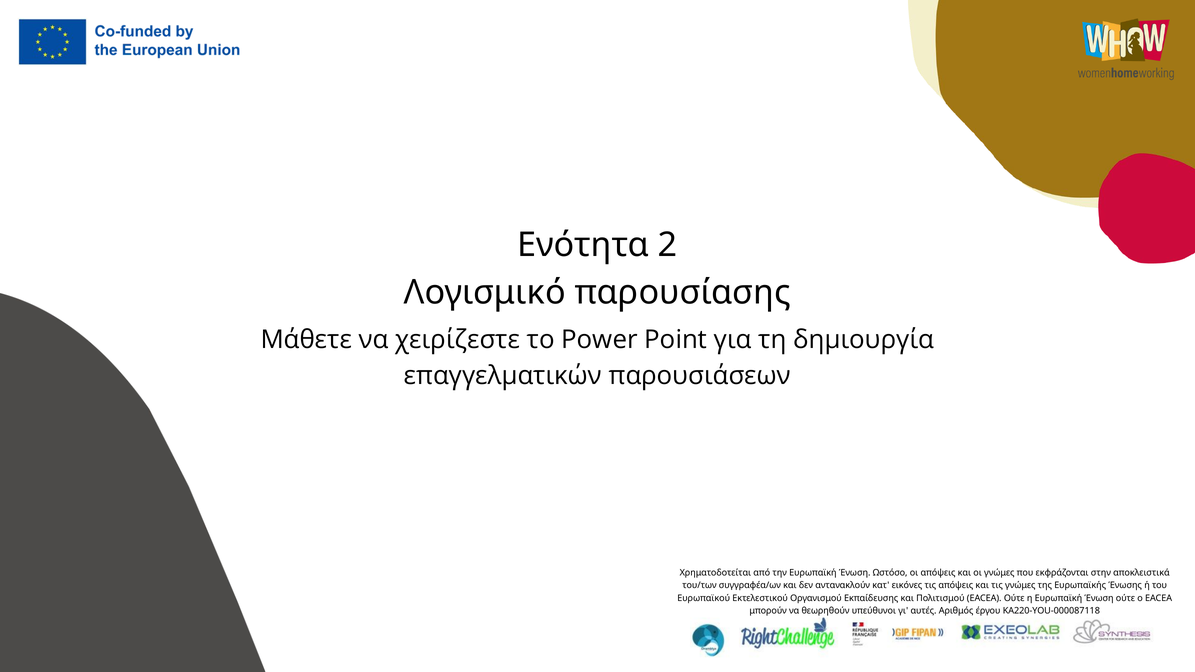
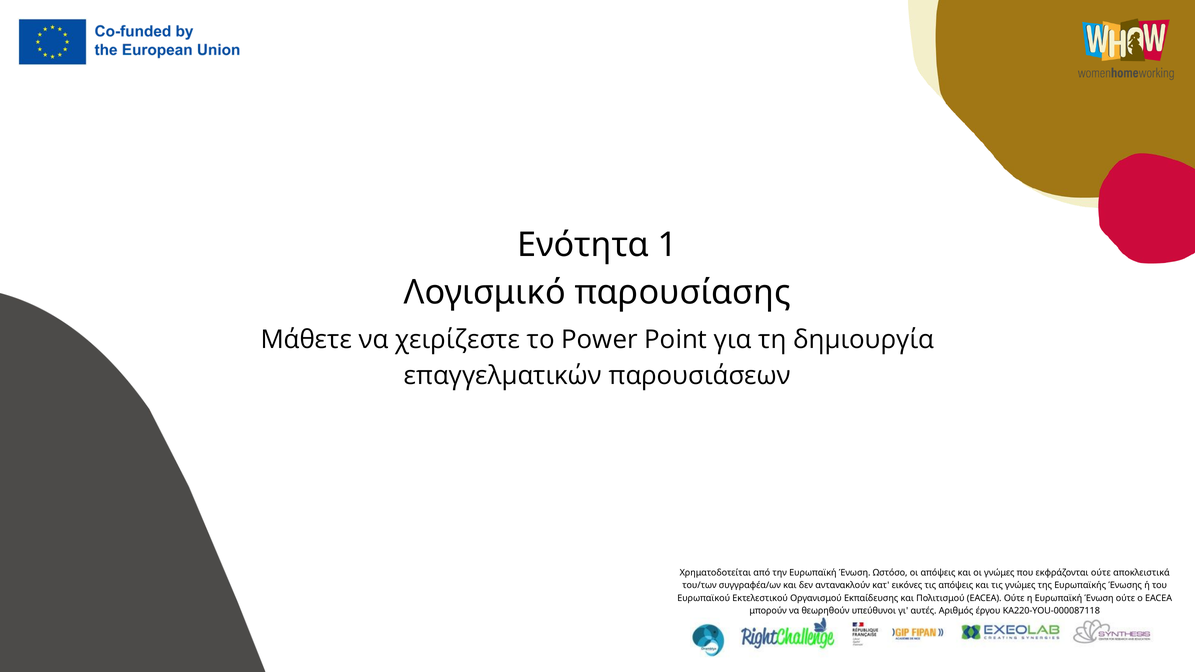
2: 2 -> 1
εκφράζονται στην: στην -> ούτε
